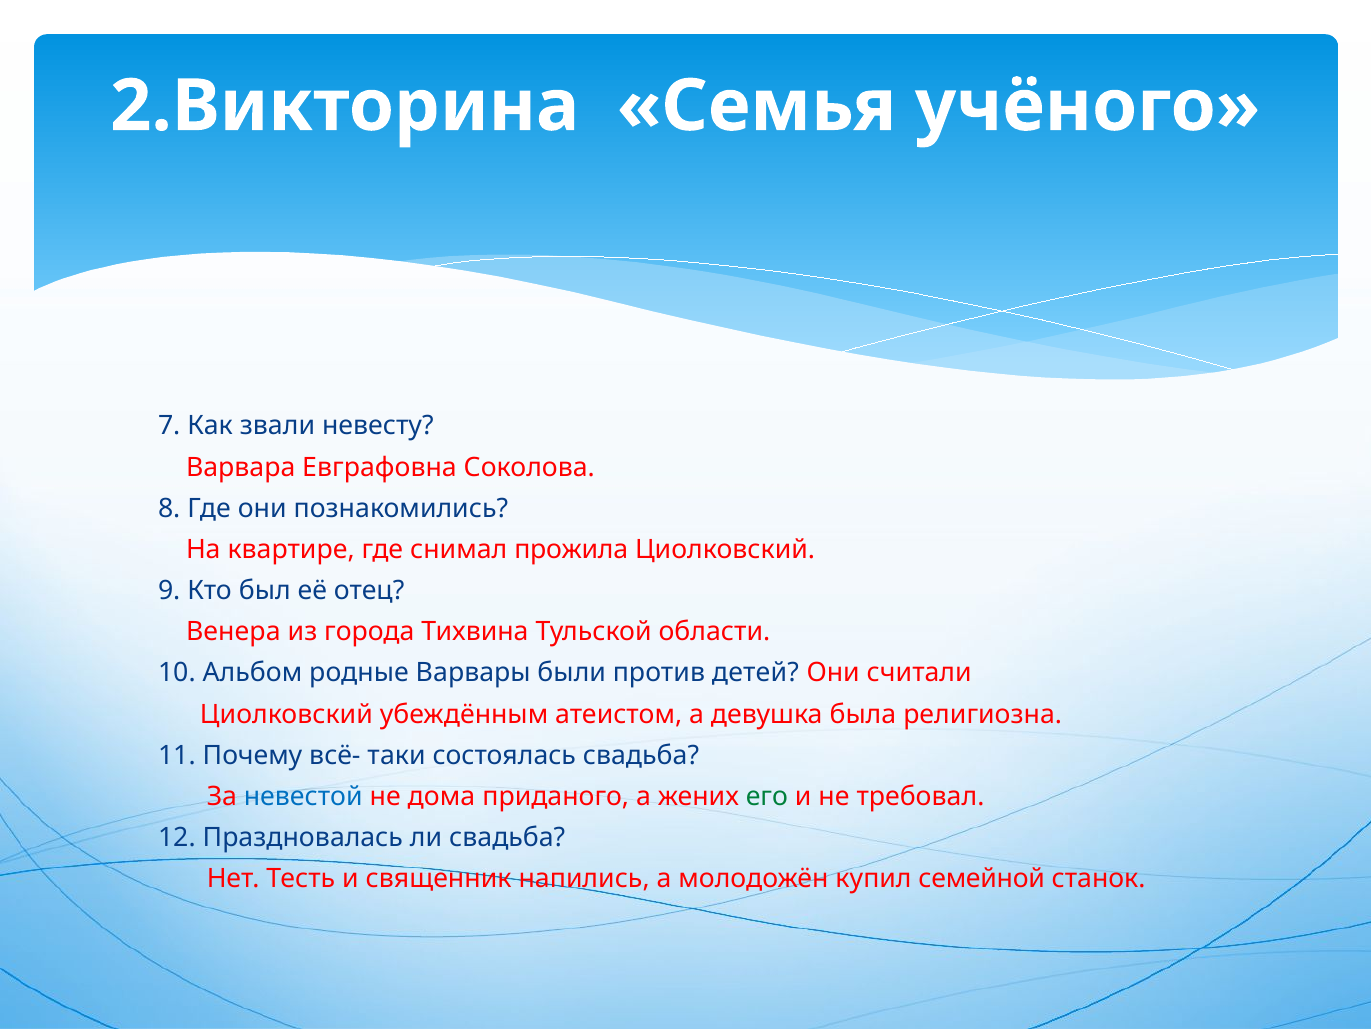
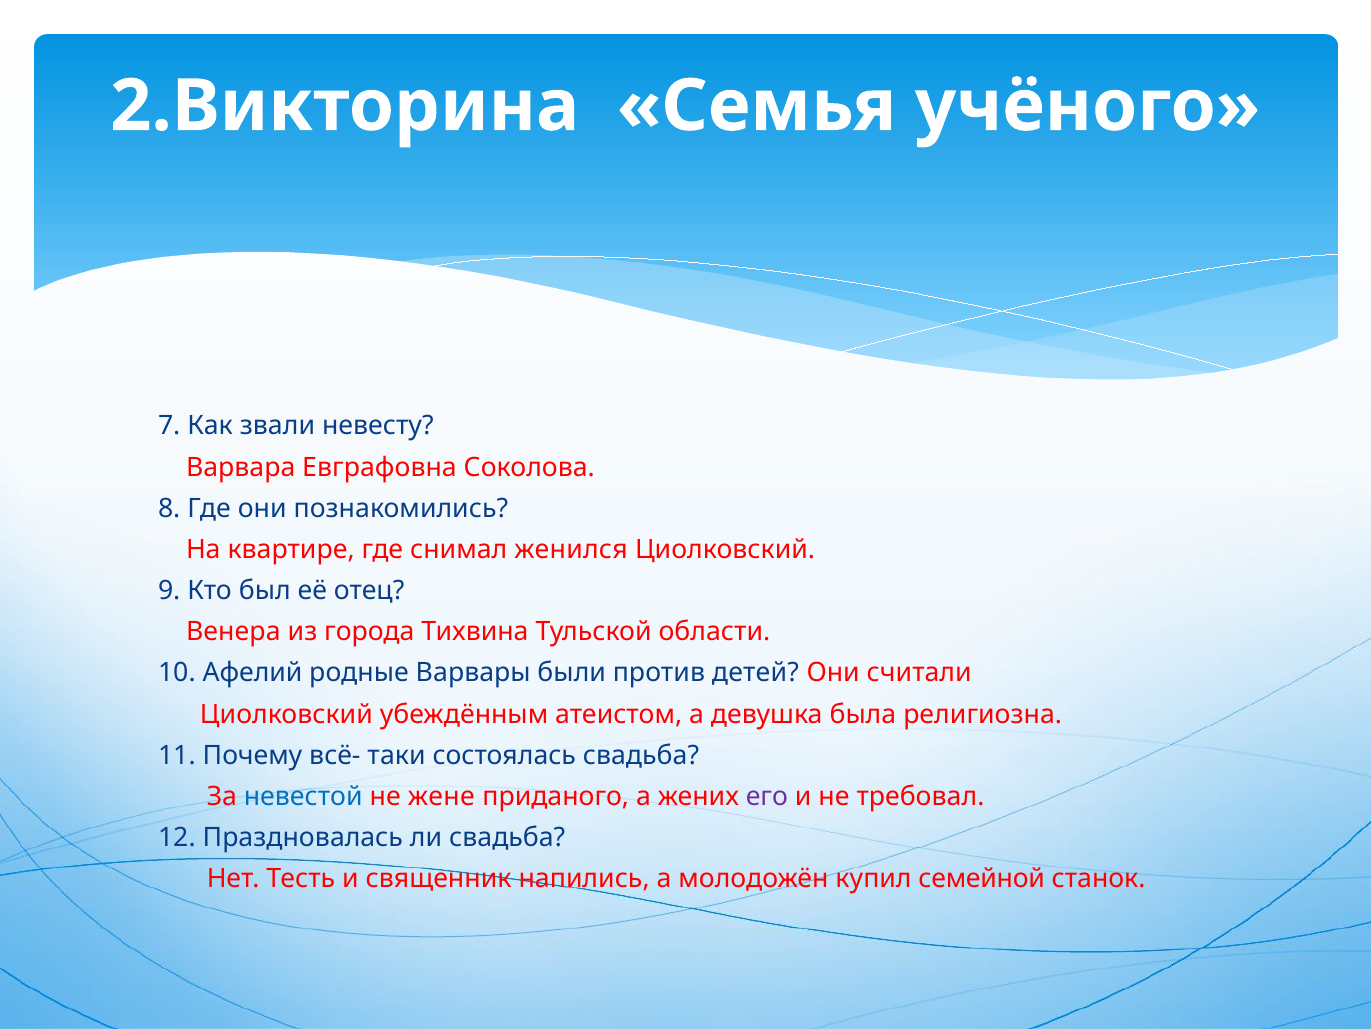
прожила: прожила -> женился
Альбом: Альбом -> Афелий
дома: дома -> жене
его colour: green -> purple
